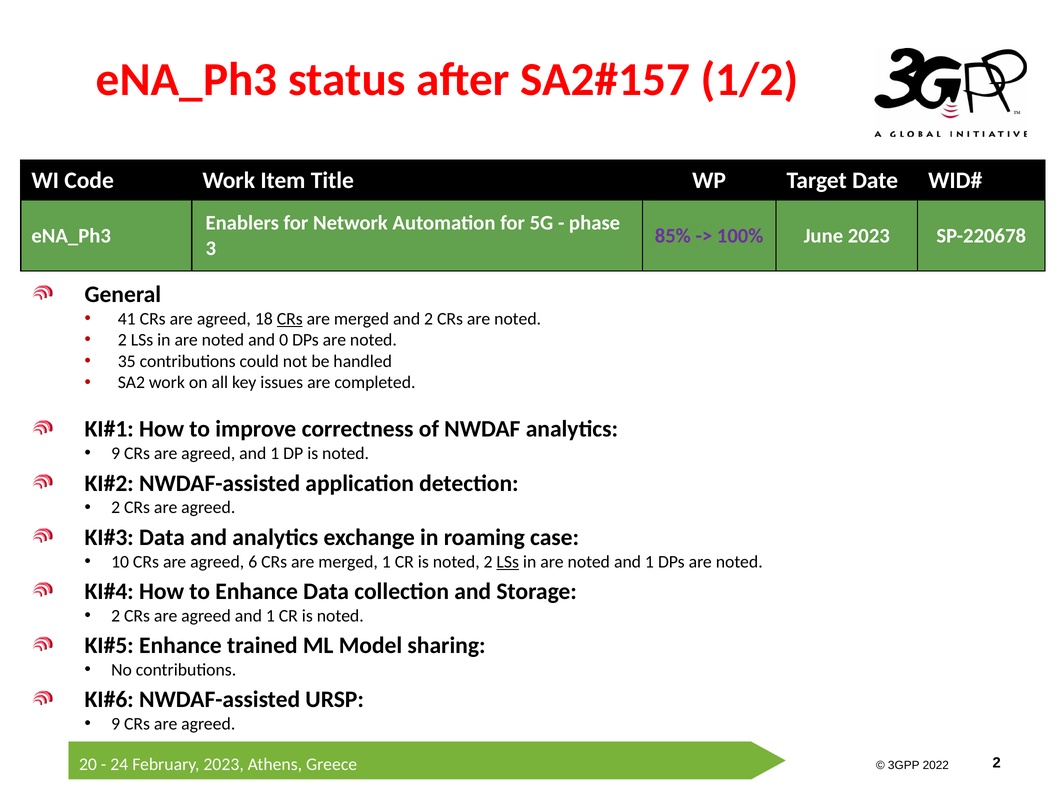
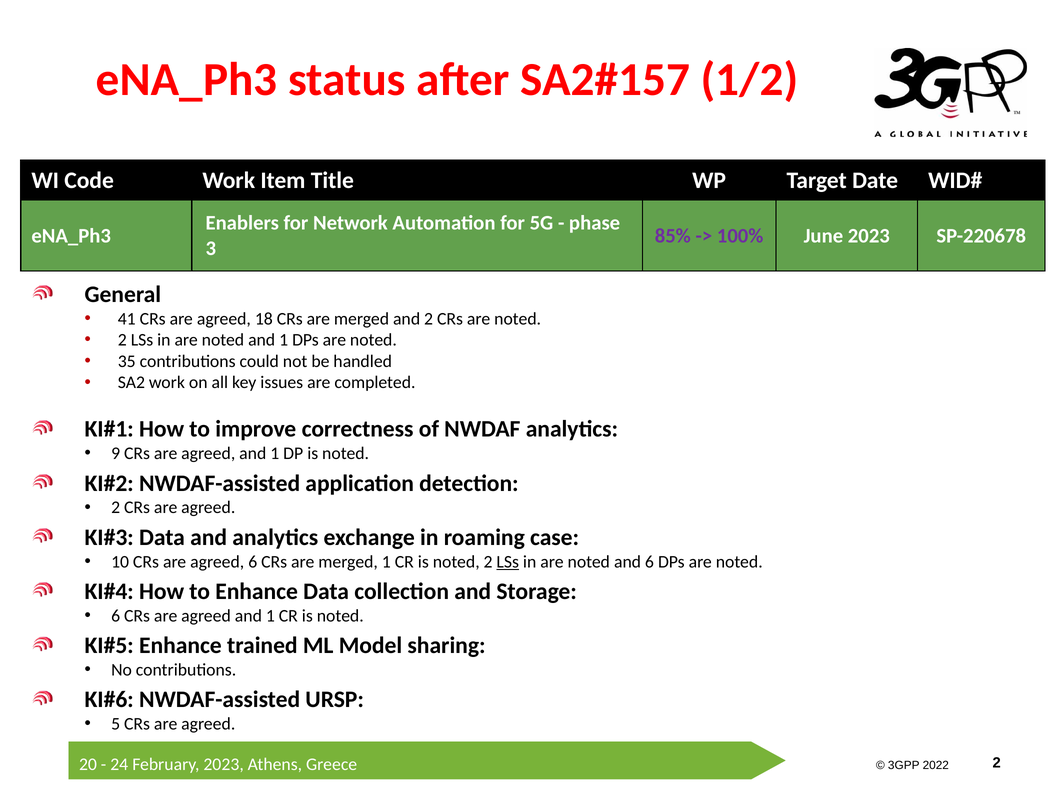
CRs at (290, 318) underline: present -> none
noted and 0: 0 -> 1
noted and 1: 1 -> 6
2 at (116, 615): 2 -> 6
9 at (116, 723): 9 -> 5
